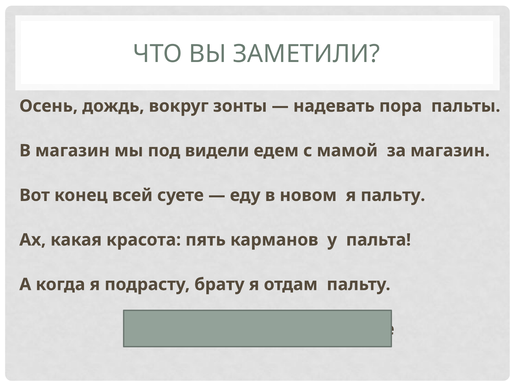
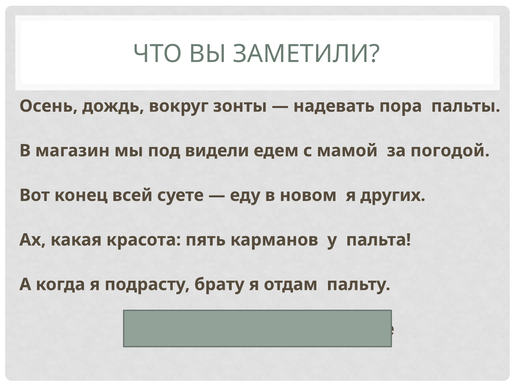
за магазин: магазин -> погодой
я пальту: пальту -> других
